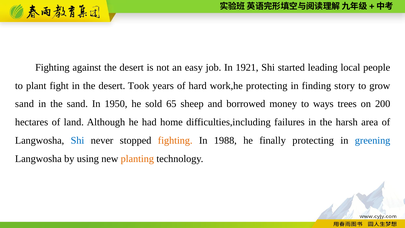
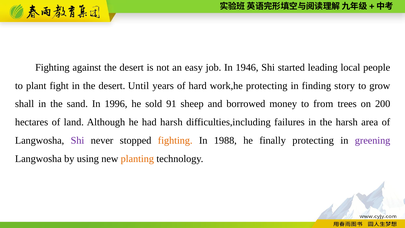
1921: 1921 -> 1946
Took: Took -> Until
sand at (25, 104): sand -> shall
1950: 1950 -> 1996
65: 65 -> 91
ways: ways -> from
had home: home -> harsh
Shi at (78, 140) colour: blue -> purple
greening colour: blue -> purple
